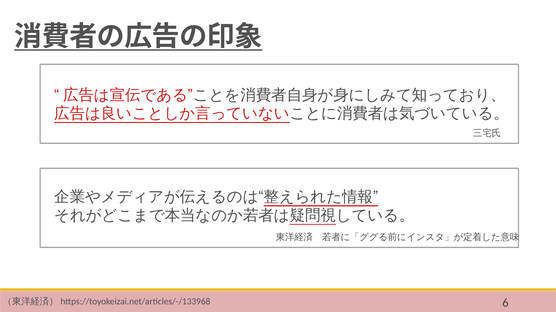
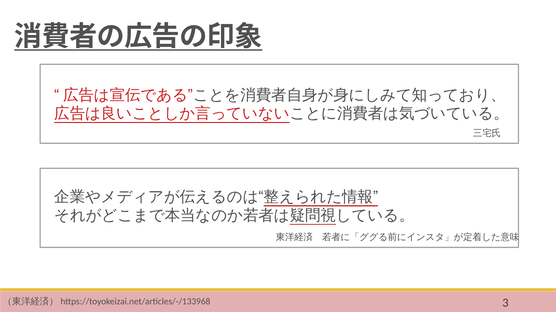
6: 6 -> 3
